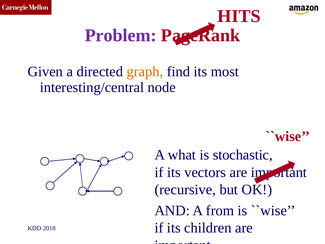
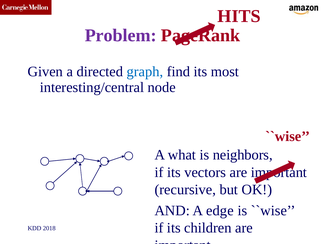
graph colour: orange -> blue
stochastic: stochastic -> neighbors
from: from -> edge
